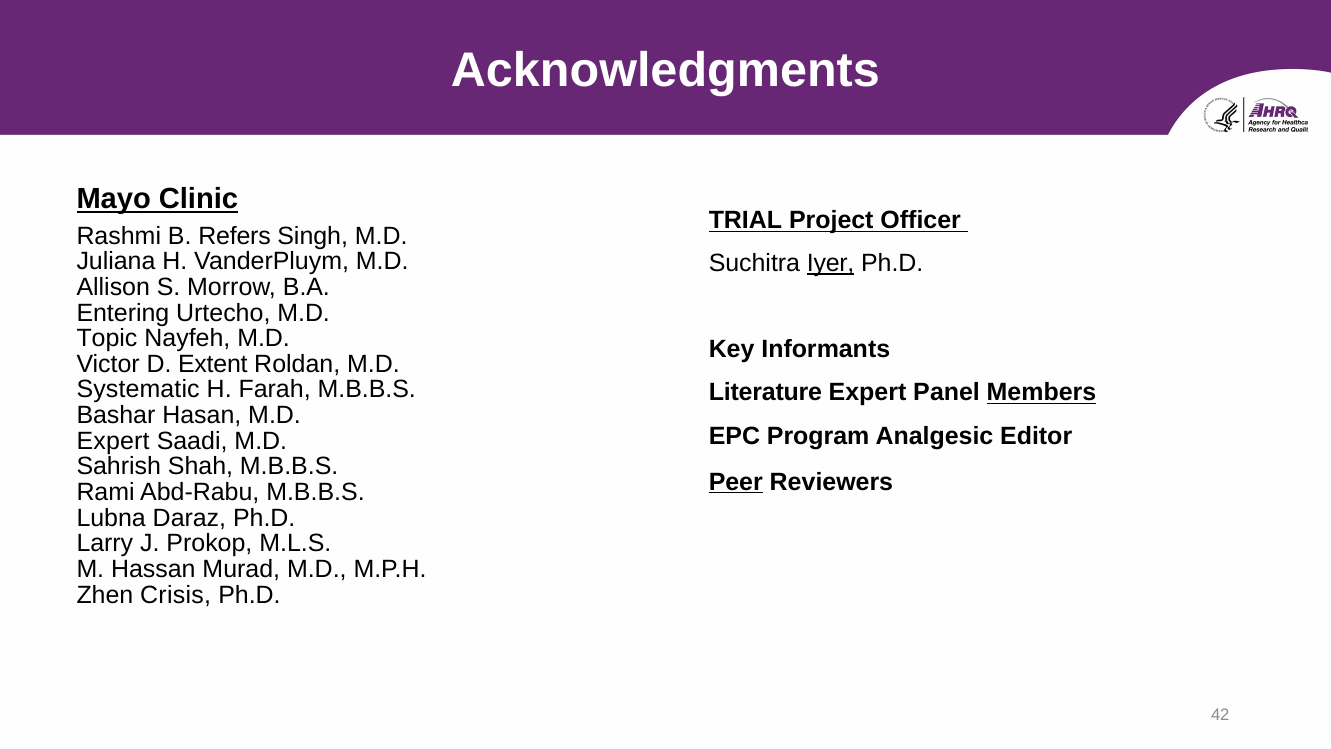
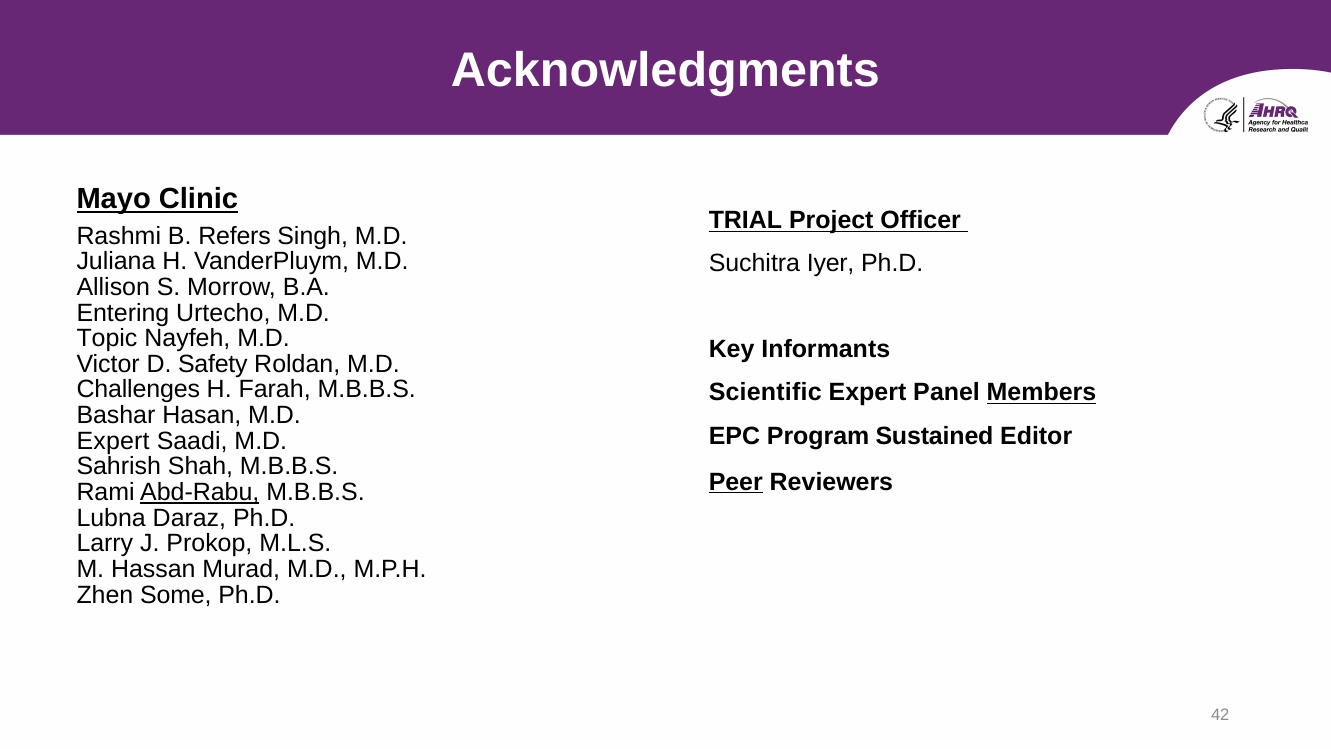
Iyer underline: present -> none
Extent: Extent -> Safety
Systematic: Systematic -> Challenges
Literature: Literature -> Scientific
Analgesic: Analgesic -> Sustained
Abd-Rabu underline: none -> present
Crisis: Crisis -> Some
